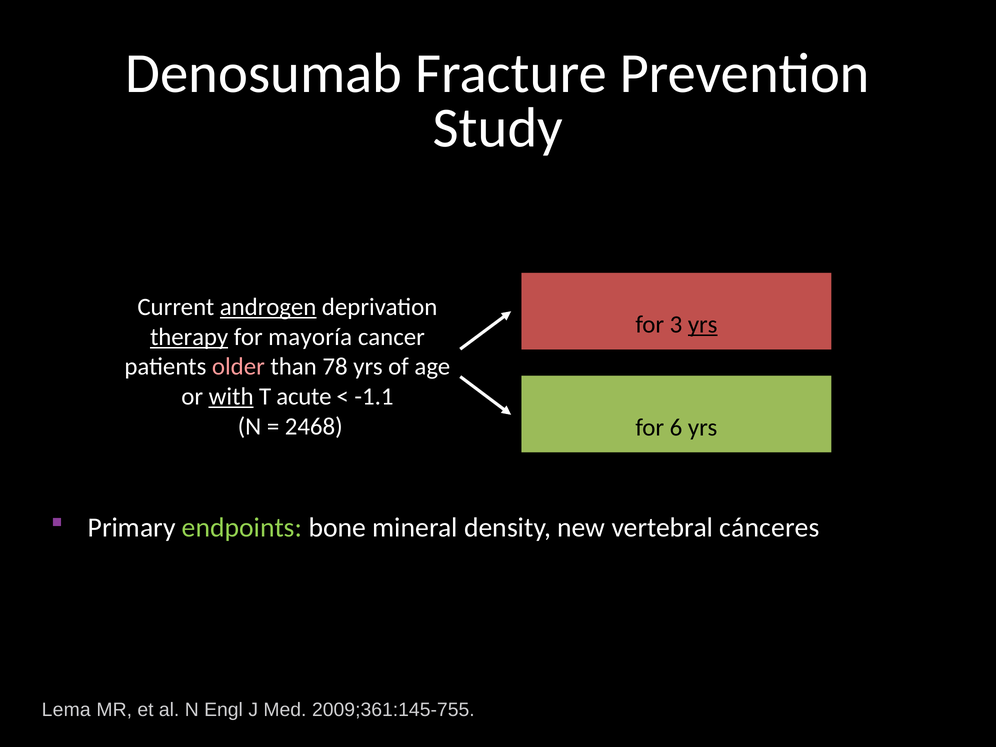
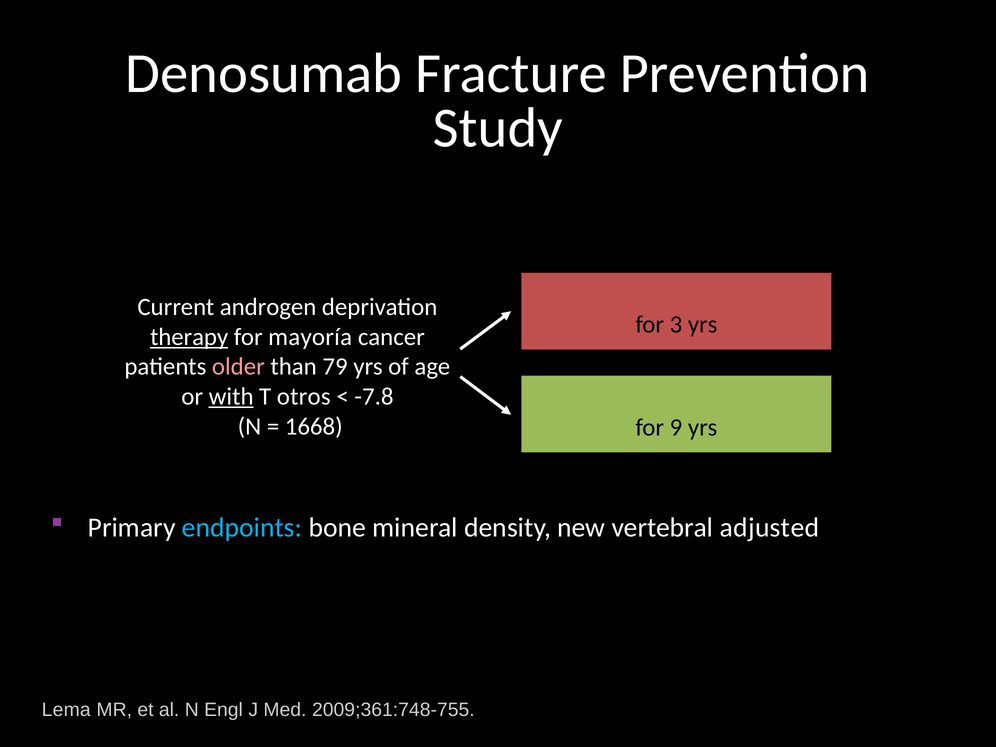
androgen underline: present -> none
yrs at (703, 324) underline: present -> none
78: 78 -> 79
acute: acute -> otros
-1.1: -1.1 -> -7.8
2468: 2468 -> 1668
6: 6 -> 9
endpoints colour: light green -> light blue
cánceres: cánceres -> adjusted
2009;361:145-755: 2009;361:145-755 -> 2009;361:748-755
